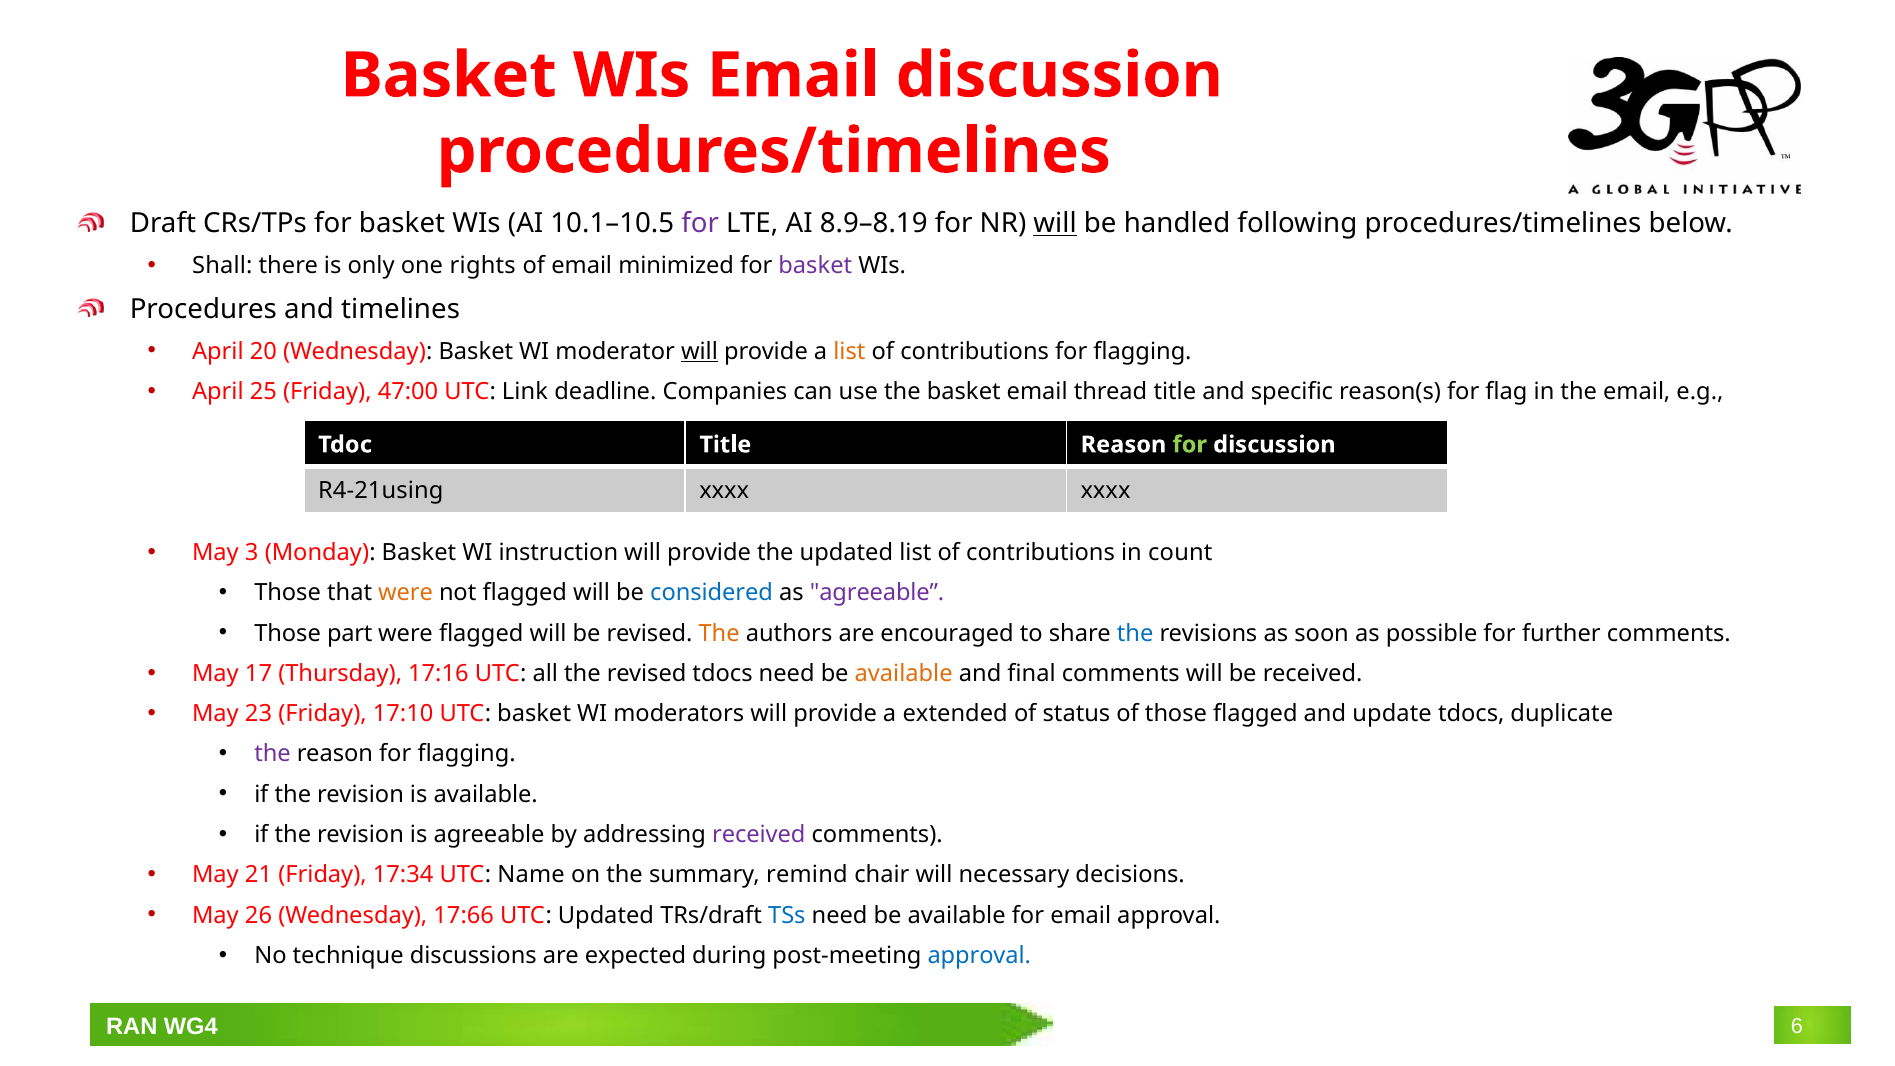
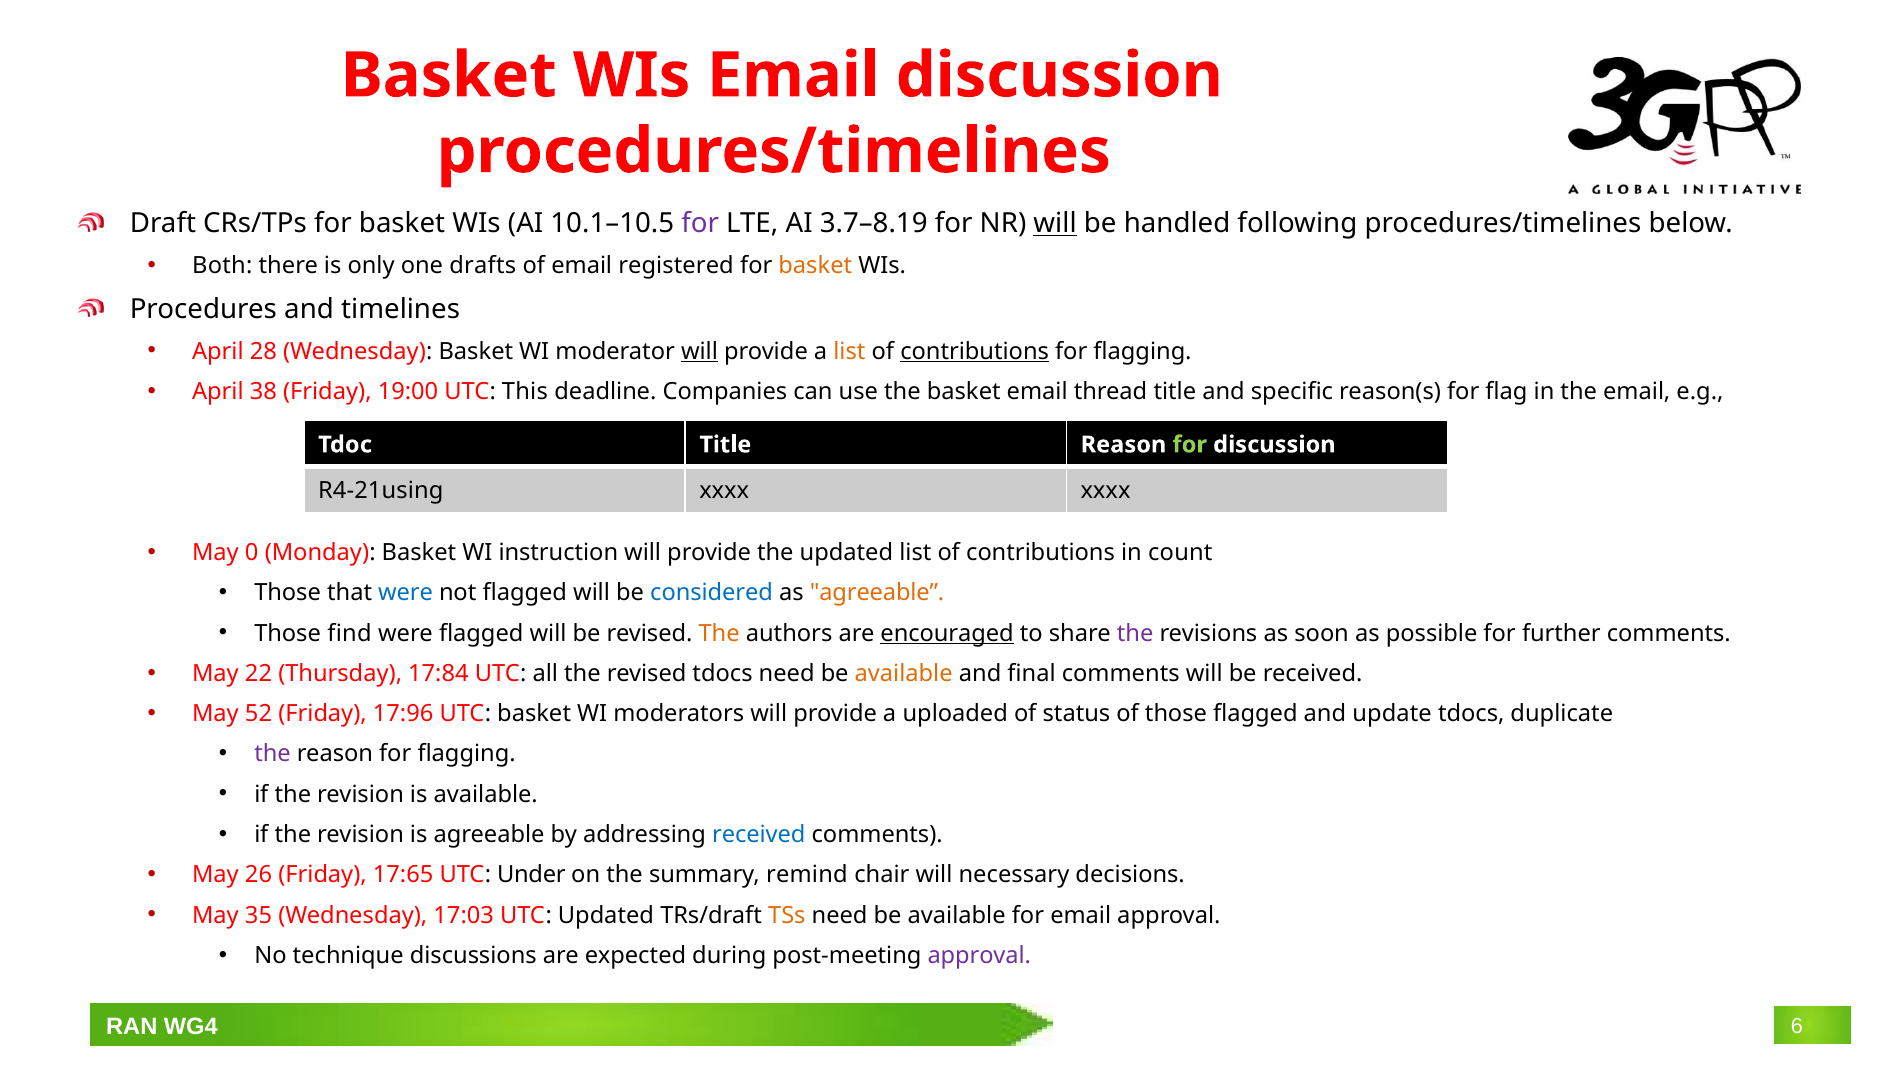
8.9–8.19: 8.9–8.19 -> 3.7–8.19
Shall: Shall -> Both
rights: rights -> drafts
minimized: minimized -> registered
basket at (815, 266) colour: purple -> orange
20: 20 -> 28
contributions at (975, 351) underline: none -> present
25: 25 -> 38
47:00: 47:00 -> 19:00
Link: Link -> This
3: 3 -> 0
were at (406, 593) colour: orange -> blue
agreeable at (877, 593) colour: purple -> orange
part: part -> find
encouraged underline: none -> present
the at (1135, 633) colour: blue -> purple
17: 17 -> 22
17:16: 17:16 -> 17:84
23: 23 -> 52
17:10: 17:10 -> 17:96
extended: extended -> uploaded
received at (759, 835) colour: purple -> blue
21: 21 -> 26
17:34: 17:34 -> 17:65
Name: Name -> Under
26: 26 -> 35
17:66: 17:66 -> 17:03
TSs colour: blue -> orange
approval at (979, 956) colour: blue -> purple
